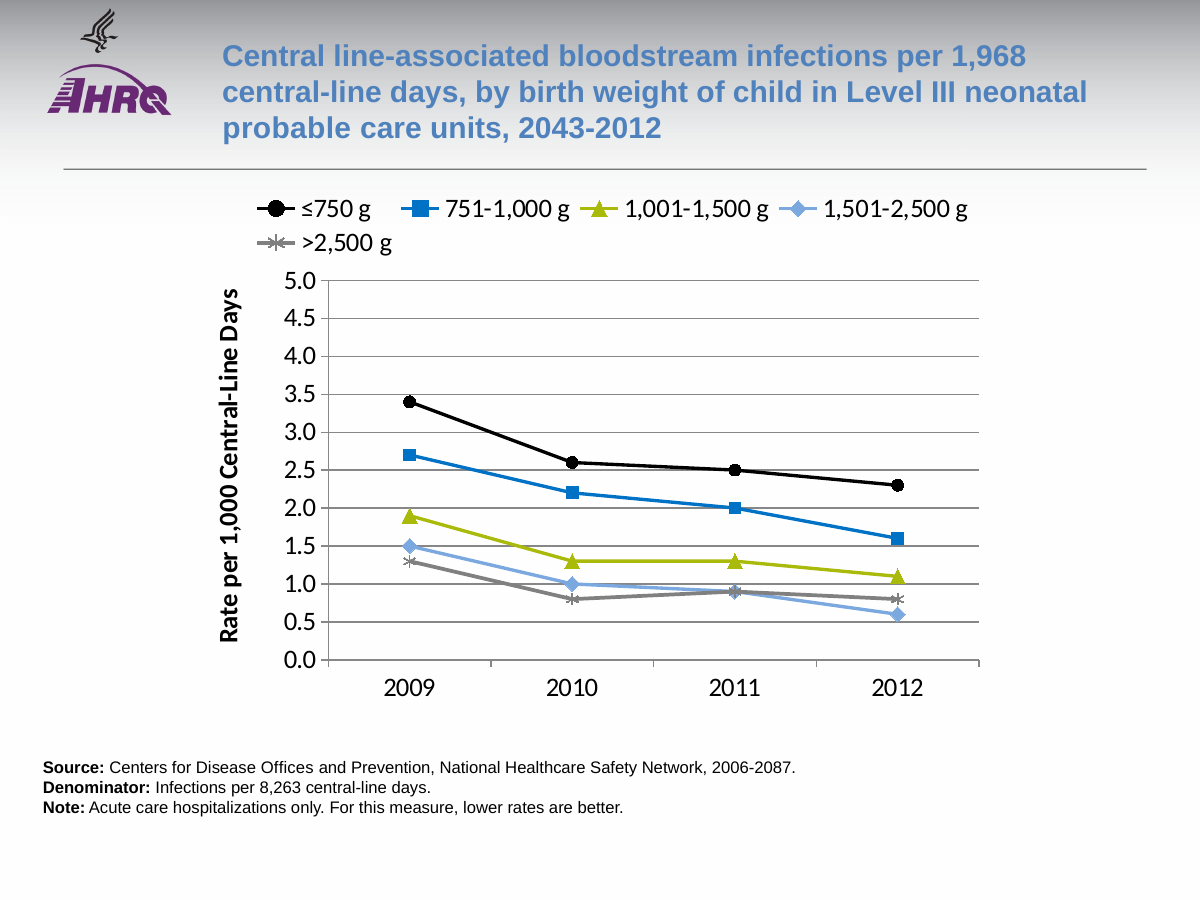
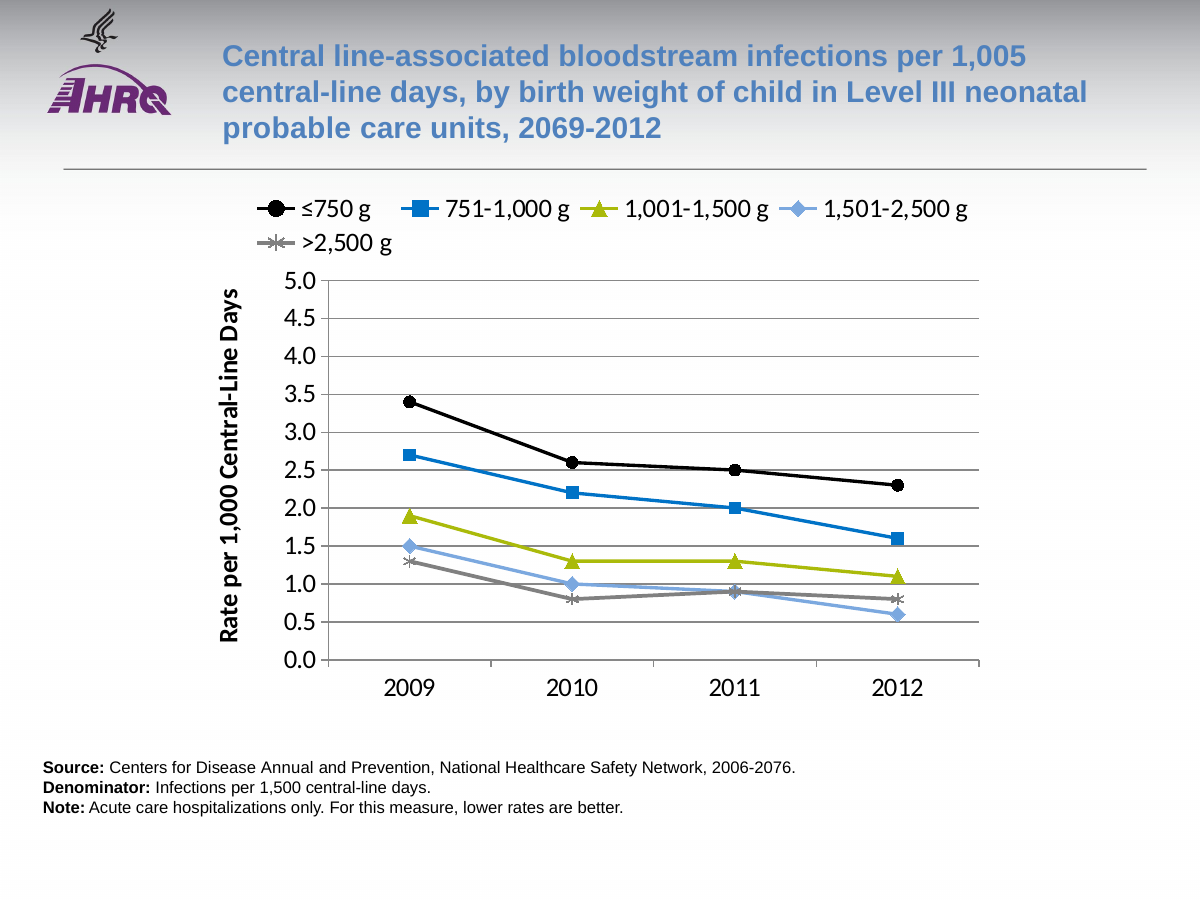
1,968: 1,968 -> 1,005
2043-2012: 2043-2012 -> 2069-2012
Offices: Offices -> Annual
2006-2087: 2006-2087 -> 2006-2076
8,263: 8,263 -> 1,500
